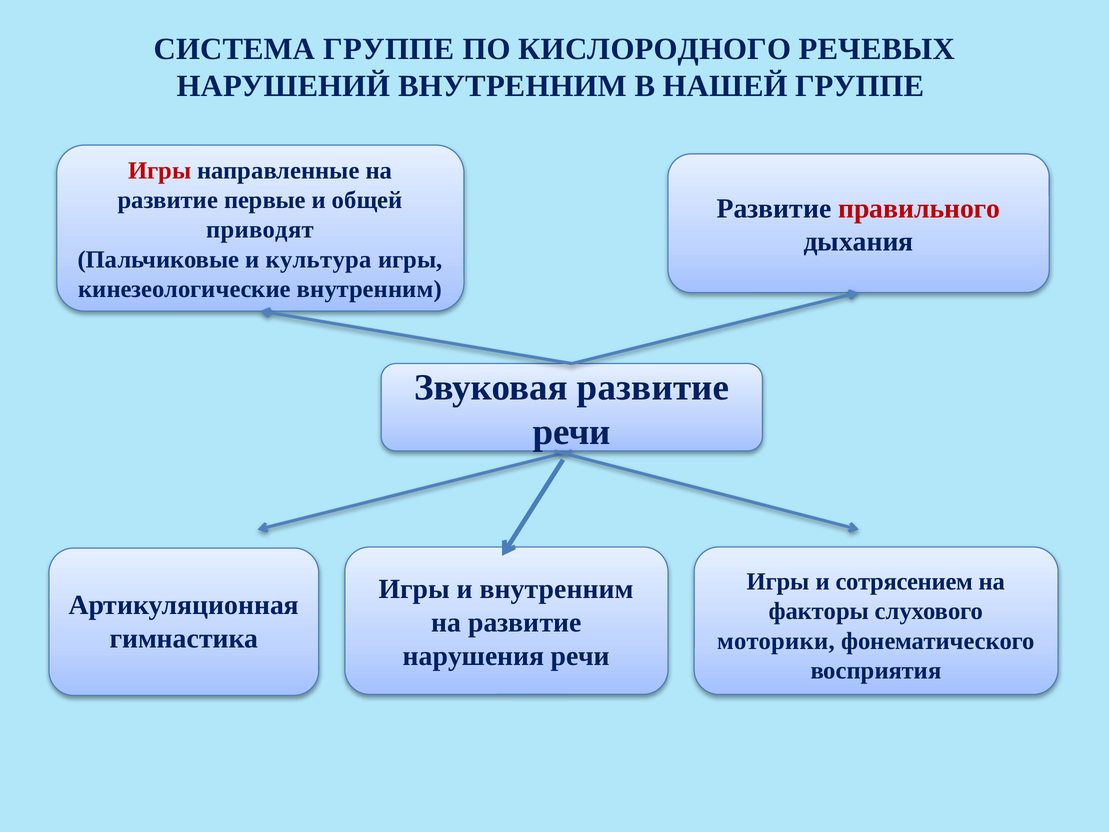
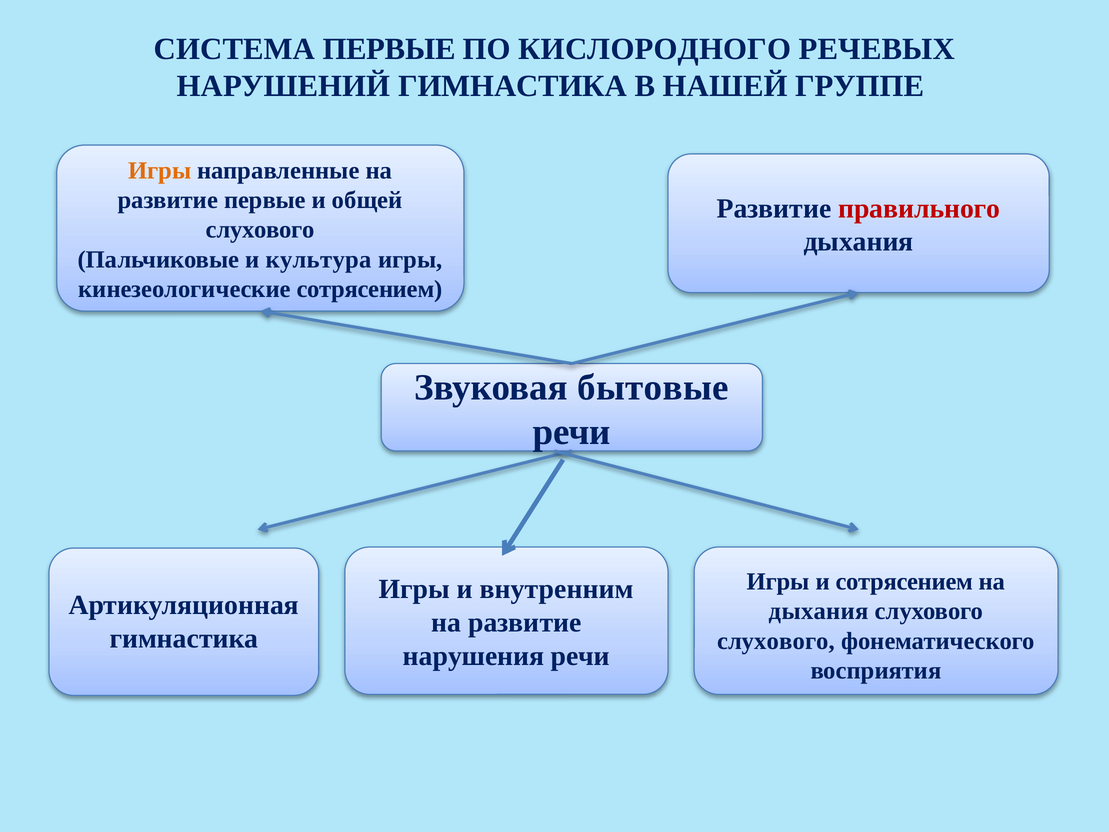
СИСТЕМА ГРУППЕ: ГРУППЕ -> ПЕРВЫЕ
НАРУШЕНИЙ ВНУТРЕННИМ: ВНУТРЕННИМ -> ГИМНАСТИКА
Игры at (160, 171) colour: red -> orange
приводят at (260, 230): приводят -> слухового
кинезеологические внутренним: внутренним -> сотрясением
Звуковая развитие: развитие -> бытовые
факторы at (819, 611): факторы -> дыхания
моторики at (776, 641): моторики -> слухового
